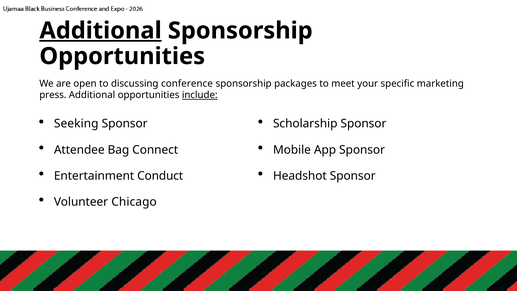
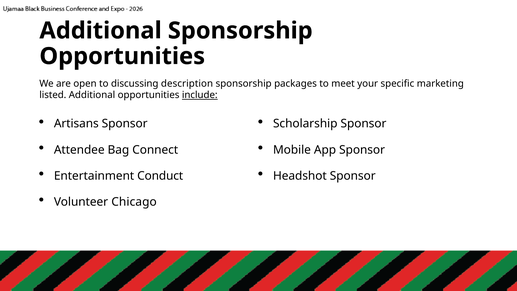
Additional at (101, 31) underline: present -> none
conference: conference -> description
press: press -> listed
Seeking: Seeking -> Artisans
